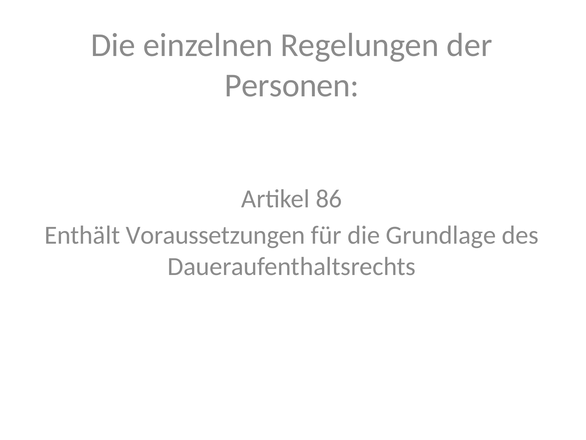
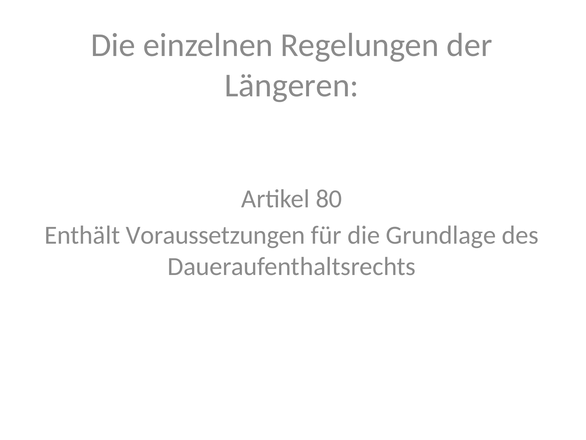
Personen: Personen -> Längeren
86: 86 -> 80
